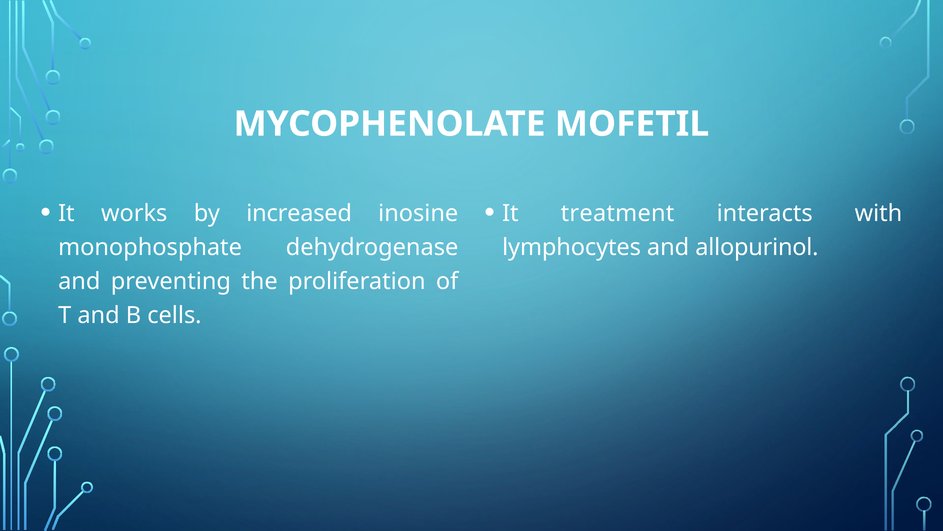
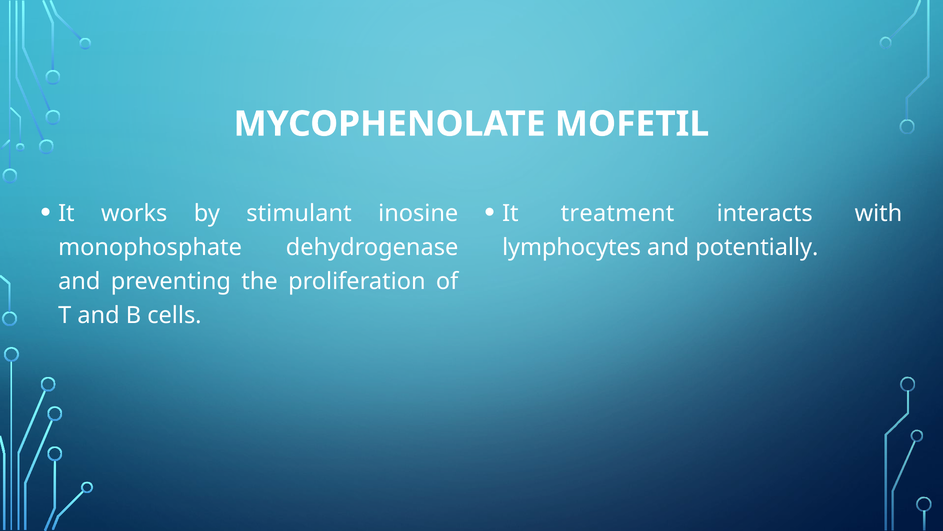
increased: increased -> stimulant
allopurinol: allopurinol -> potentially
